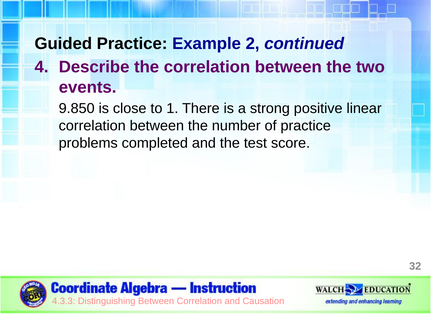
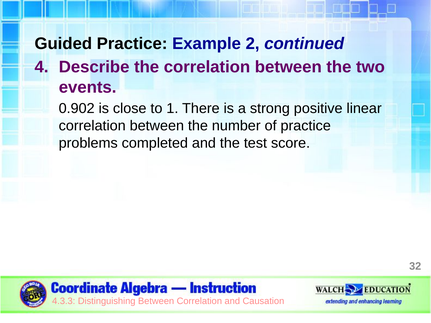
9.850: 9.850 -> 0.902
